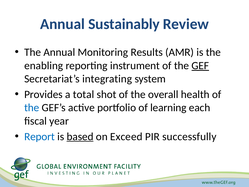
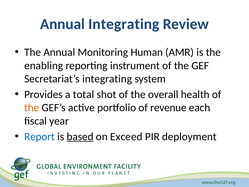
Annual Sustainably: Sustainably -> Integrating
Results: Results -> Human
GEF underline: present -> none
the at (32, 108) colour: blue -> orange
learning: learning -> revenue
successfully: successfully -> deployment
